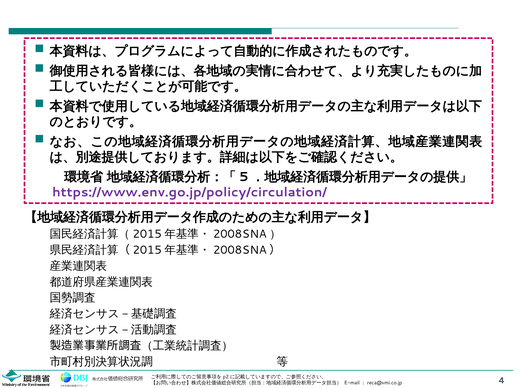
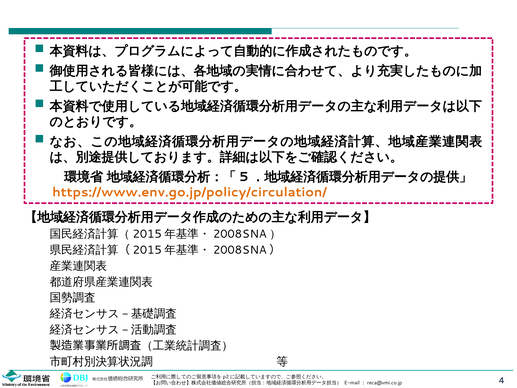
https://www.env.go.jp/policy/circulation/ colour: purple -> orange
